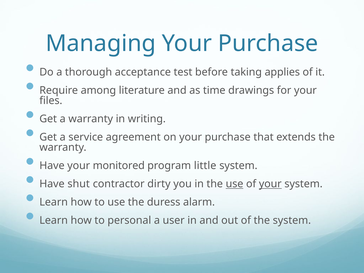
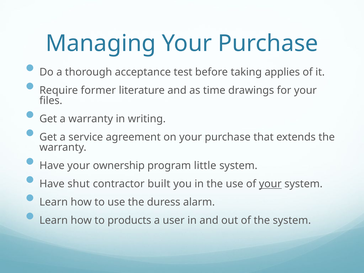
among: among -> former
monitored: monitored -> ownership
dirty: dirty -> built
use at (235, 184) underline: present -> none
personal: personal -> products
